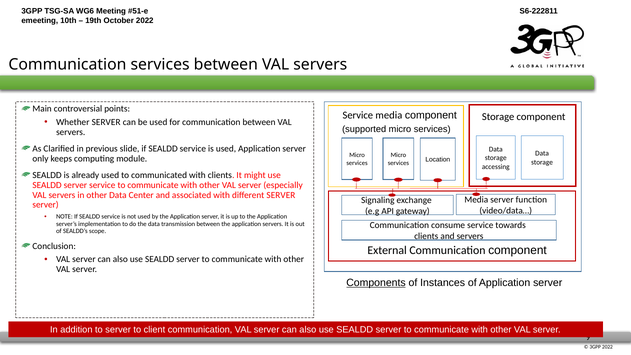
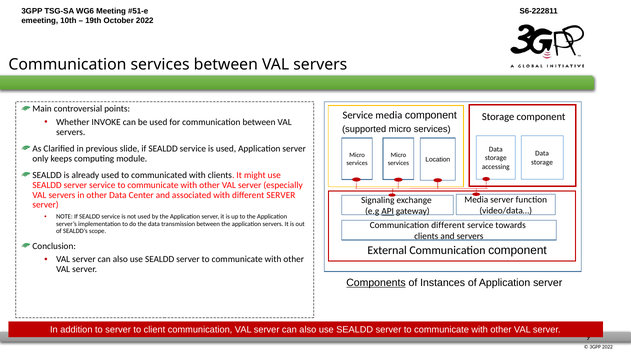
Whether SERVER: SERVER -> INVOKE
API underline: none -> present
Communication consume: consume -> different
